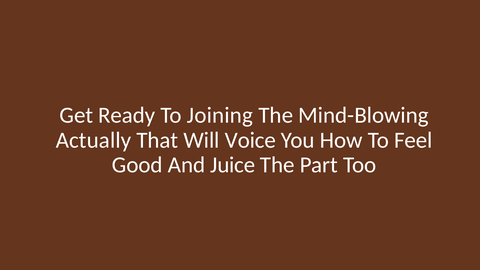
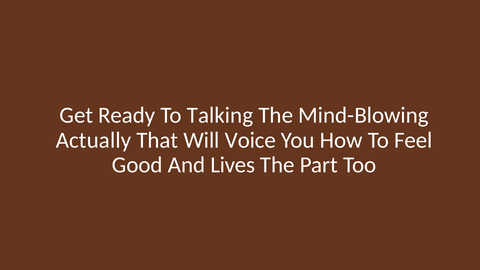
Joining: Joining -> Talking
Juice: Juice -> Lives
